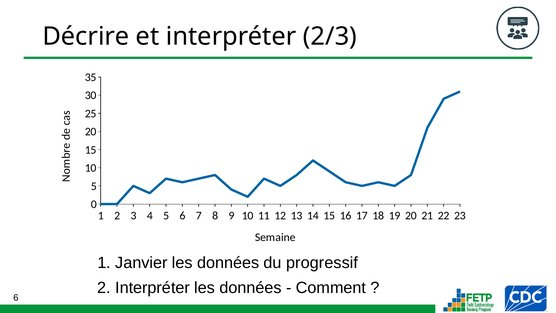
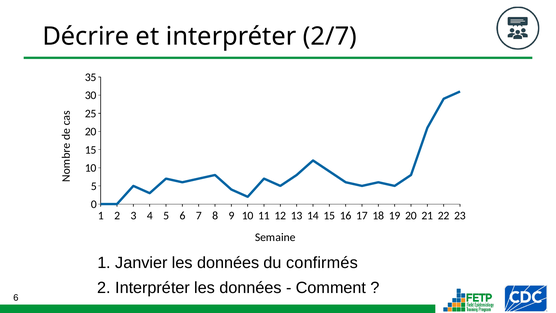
2/3: 2/3 -> 2/7
progressif: progressif -> confirmés
